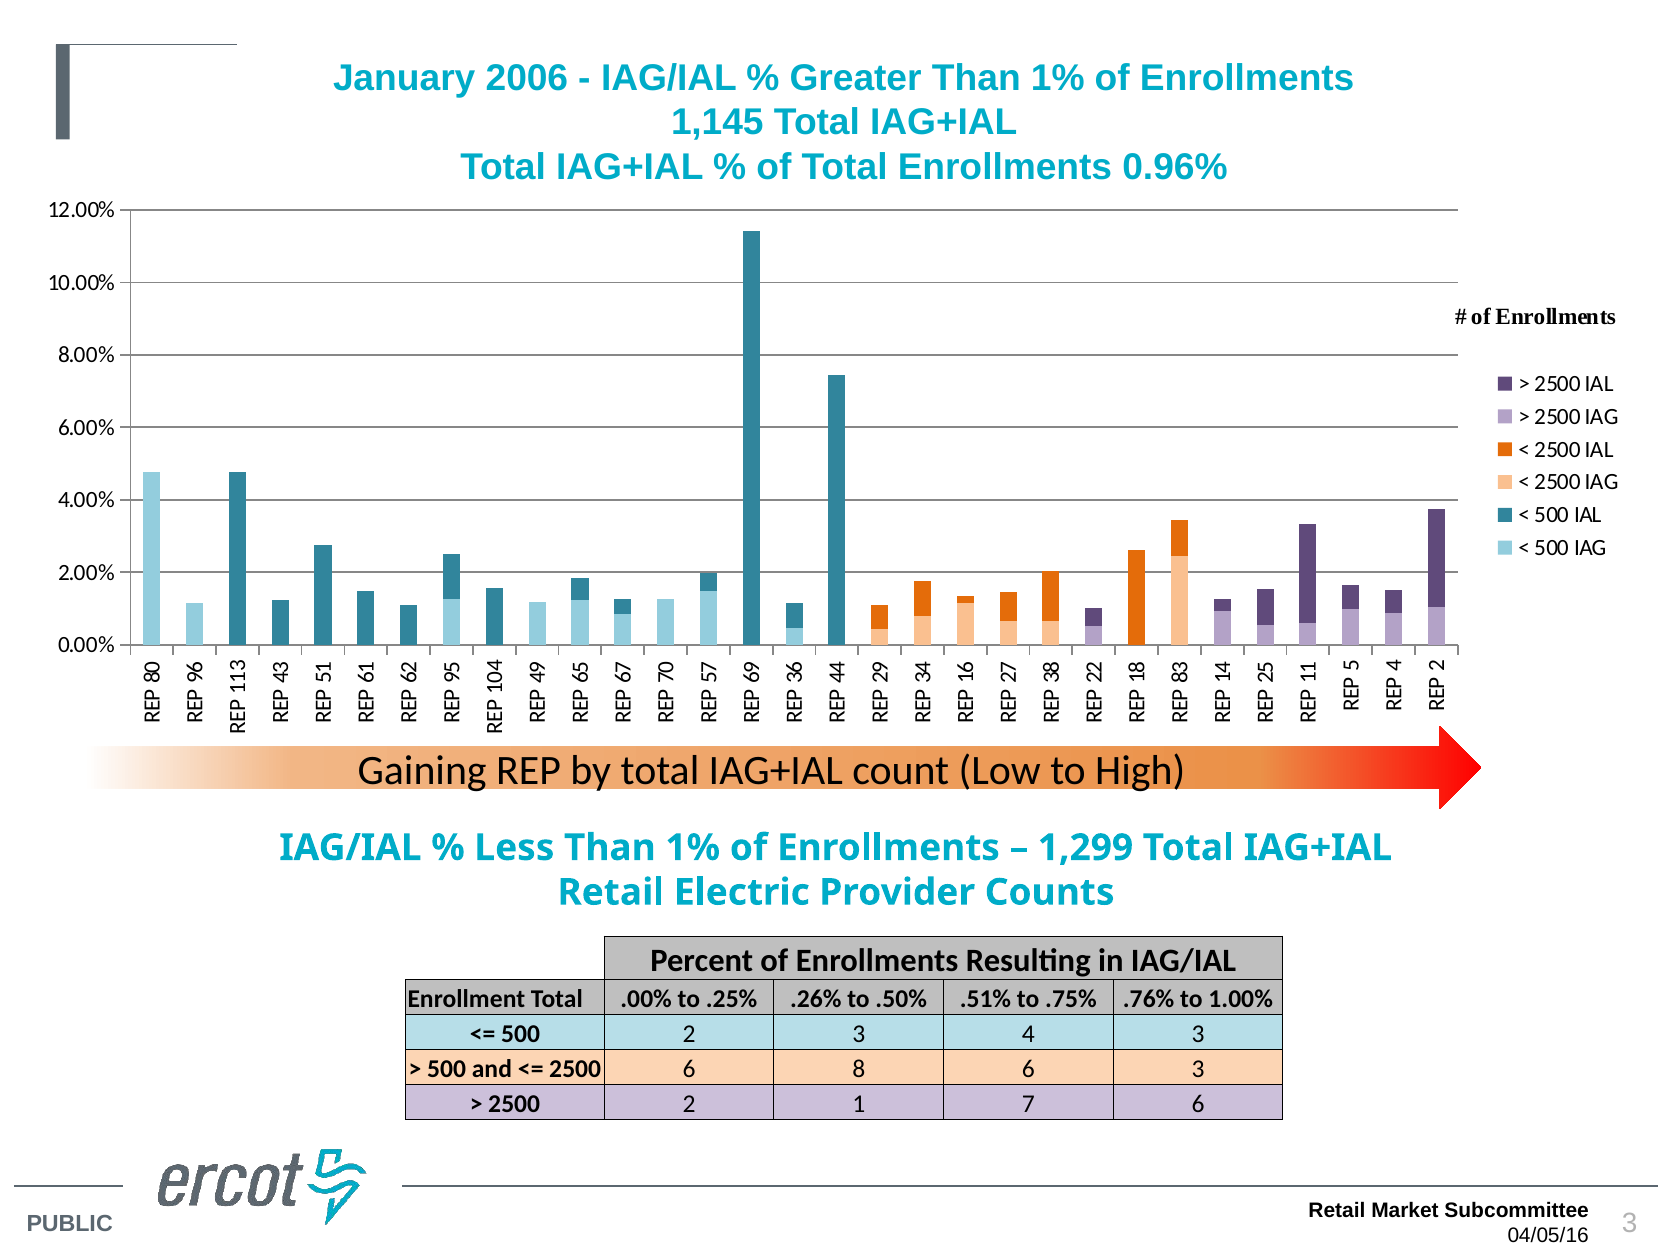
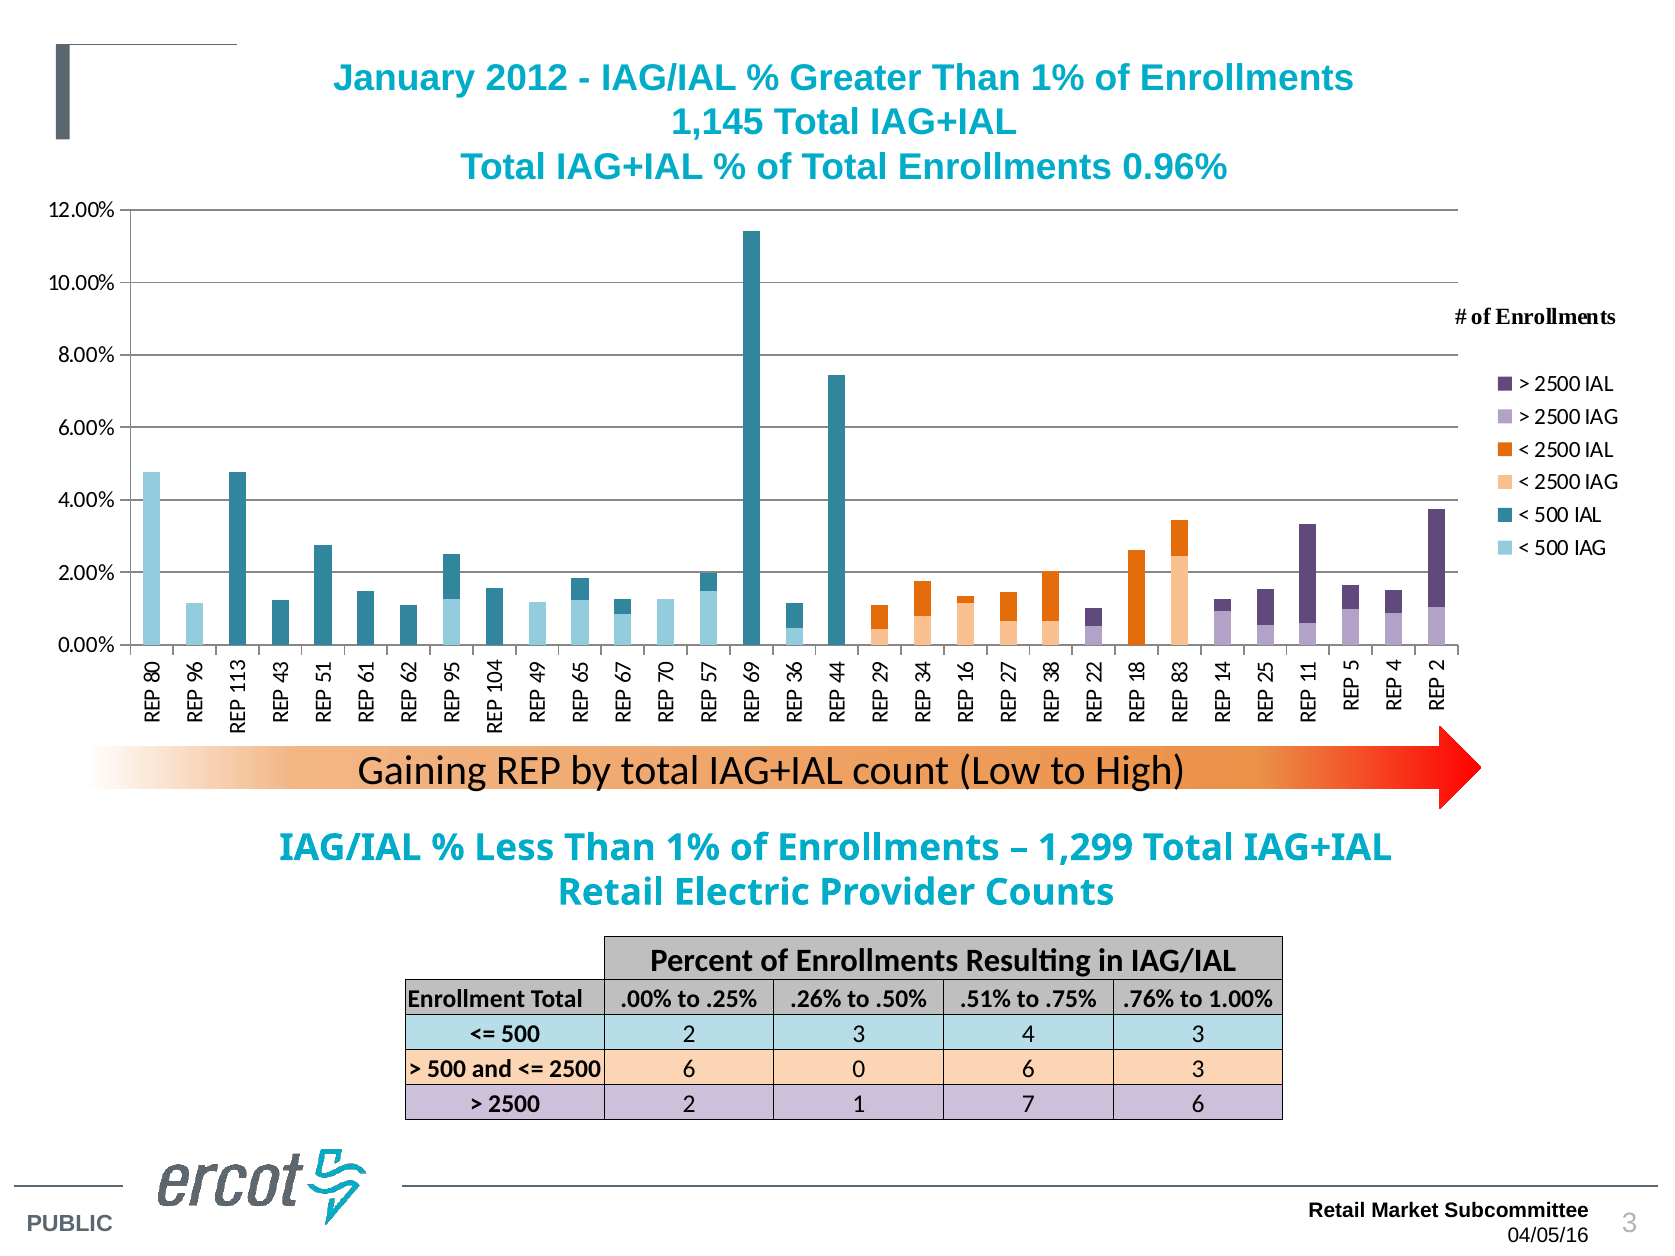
2006: 2006 -> 2012
6 8: 8 -> 0
